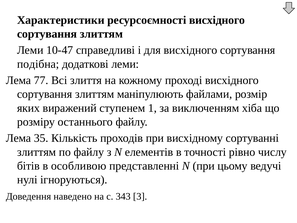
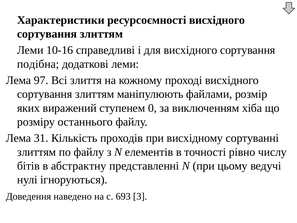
10-47: 10-47 -> 10-16
77: 77 -> 97
1: 1 -> 0
35: 35 -> 31
особливою: особливою -> абстрактну
343: 343 -> 693
